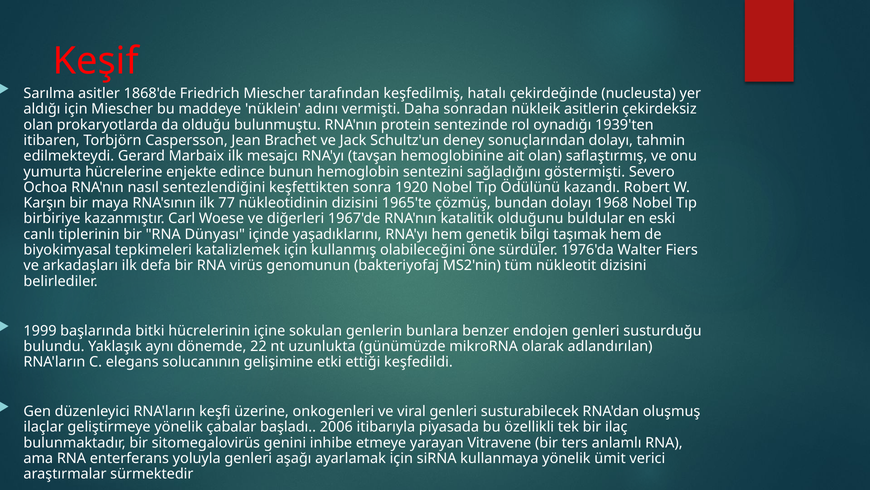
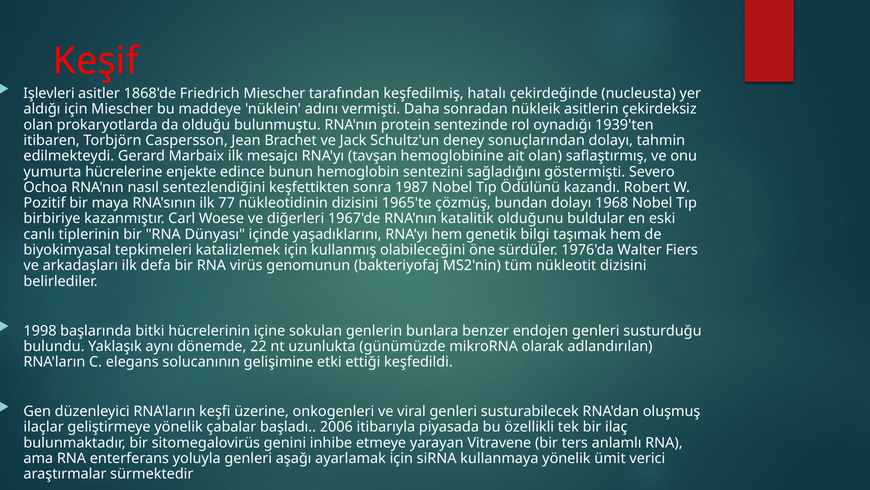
Sarılma: Sarılma -> Işlevleri
1920: 1920 -> 1987
Karşın: Karşın -> Pozitif
1999: 1999 -> 1998
